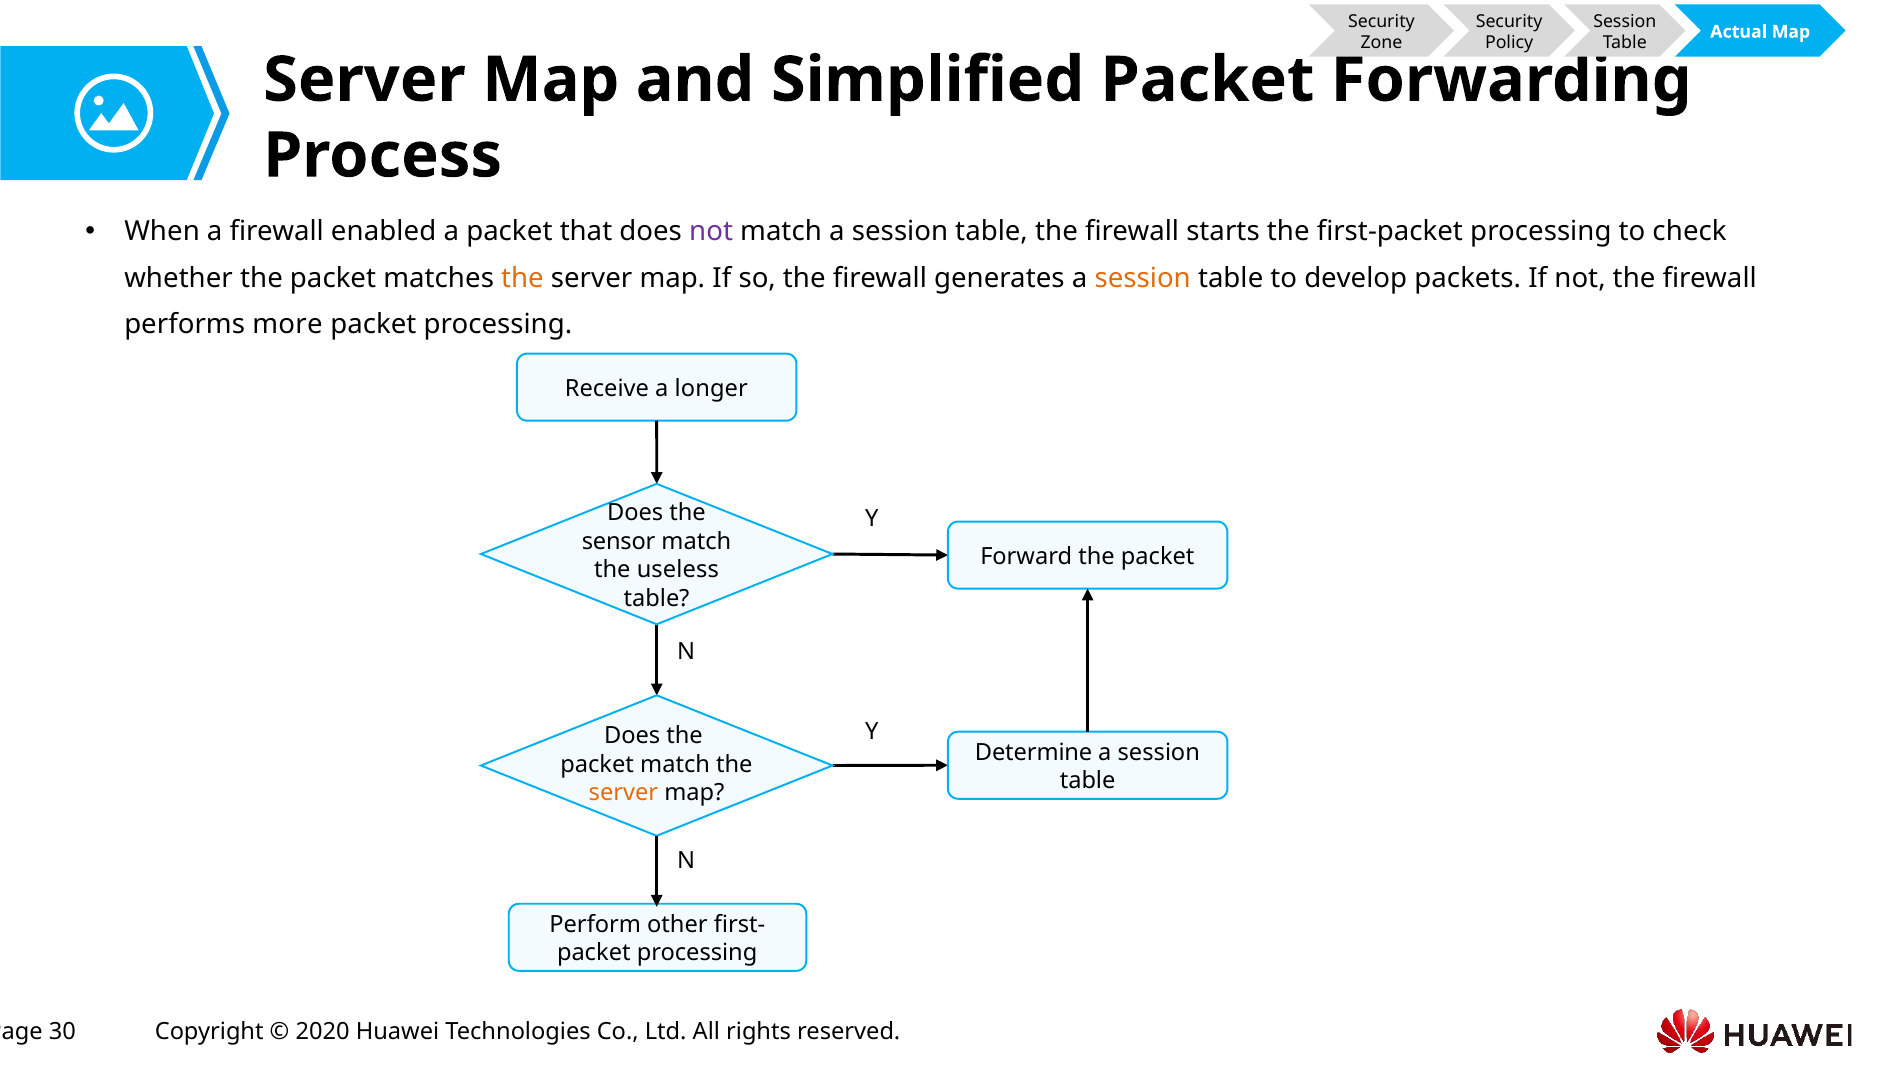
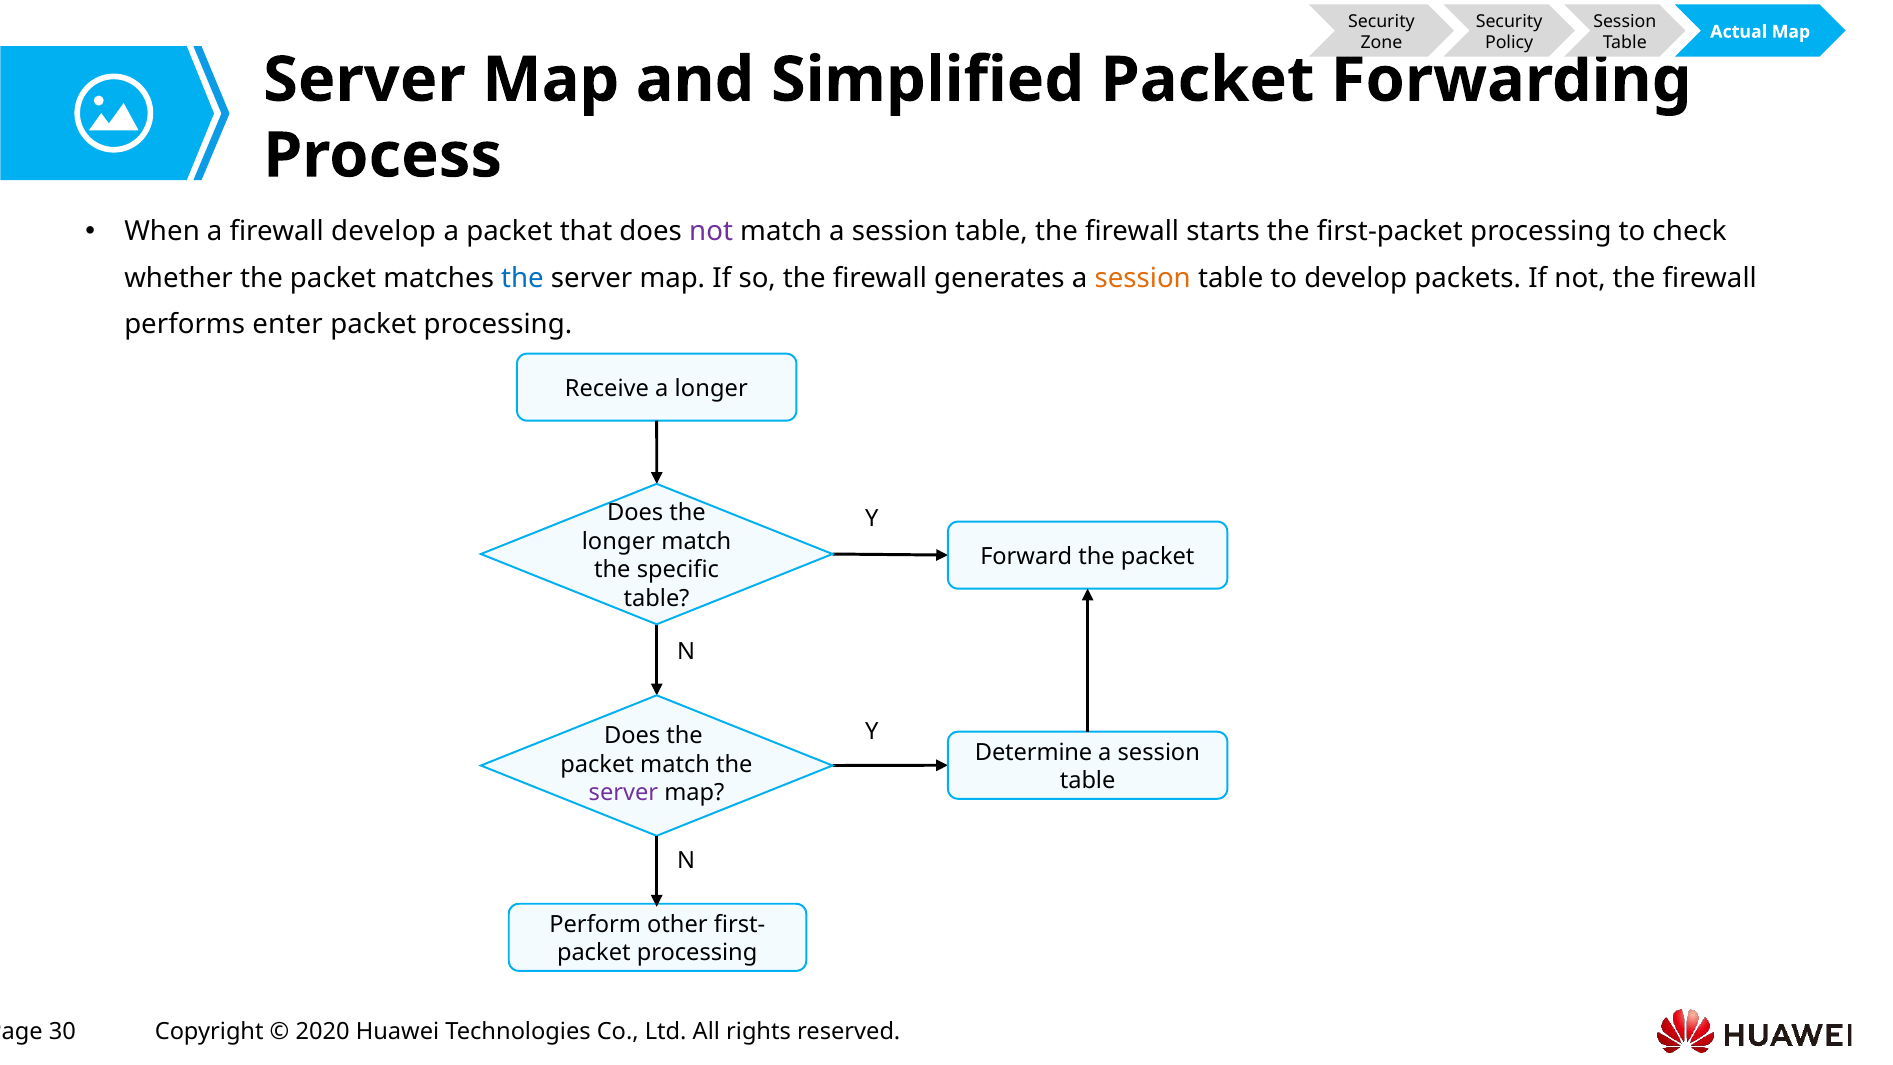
firewall enabled: enabled -> develop
the at (522, 278) colour: orange -> blue
more: more -> enter
sensor at (619, 541): sensor -> longer
useless: useless -> specific
server at (623, 793) colour: orange -> purple
